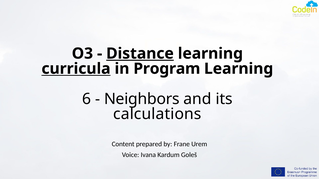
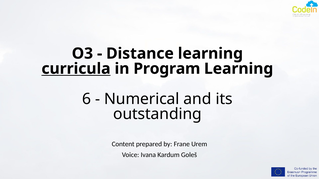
Distance underline: present -> none
Neighbors: Neighbors -> Numerical
calculations: calculations -> outstanding
